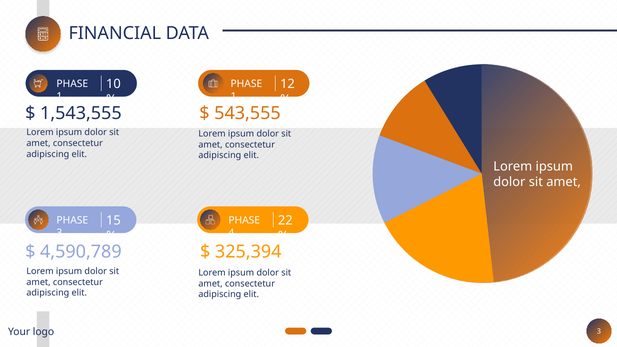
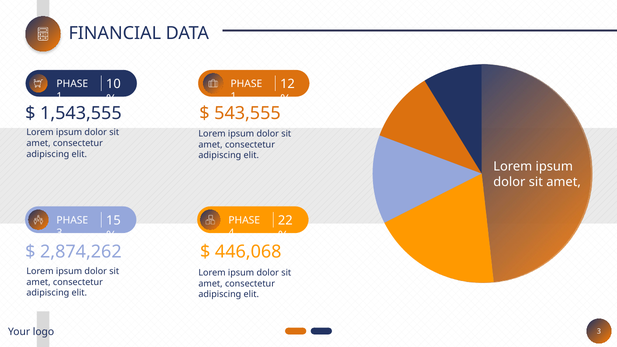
4,590,789: 4,590,789 -> 2,874,262
325,394: 325,394 -> 446,068
